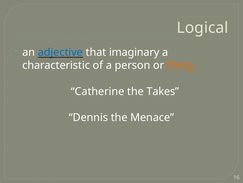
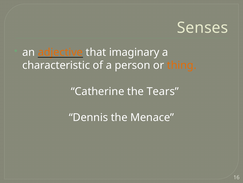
Logical: Logical -> Senses
adjective colour: blue -> orange
Takes: Takes -> Tears
